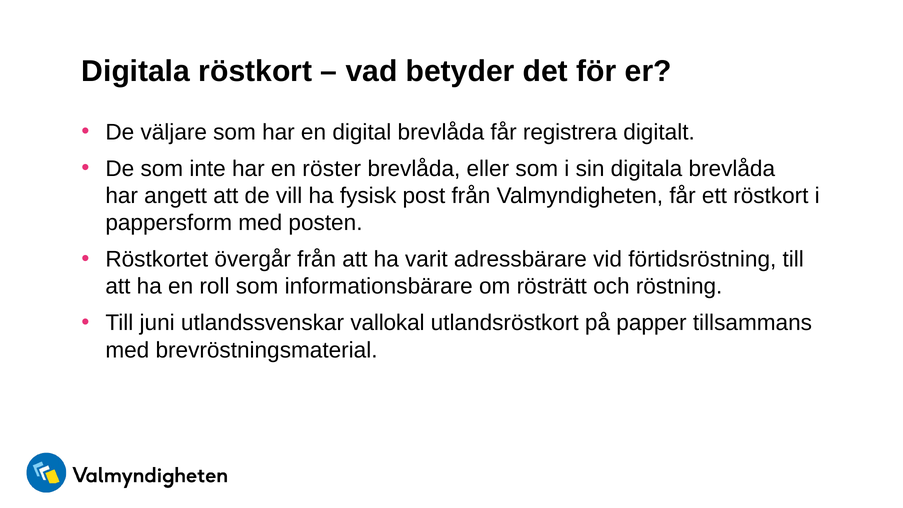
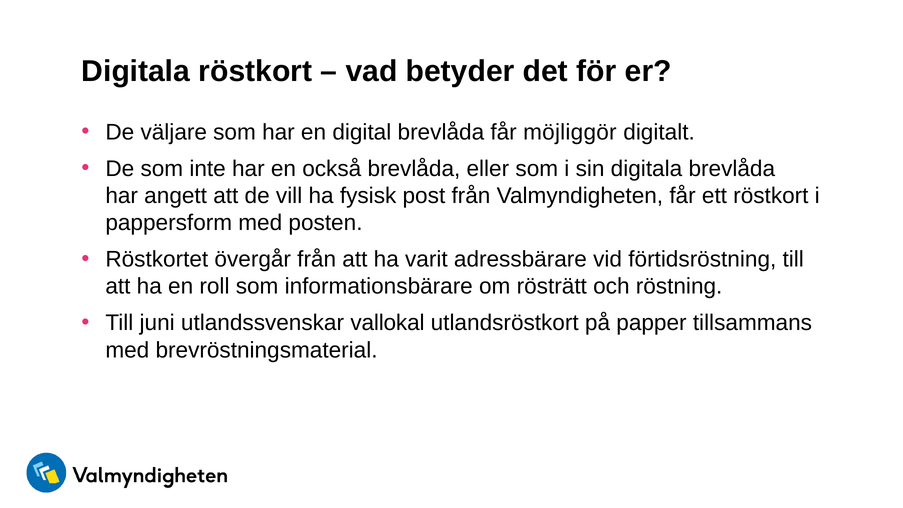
registrera: registrera -> möjliggör
röster: röster -> också
